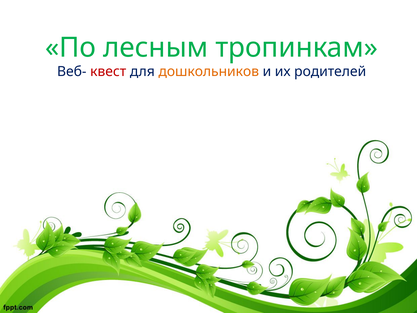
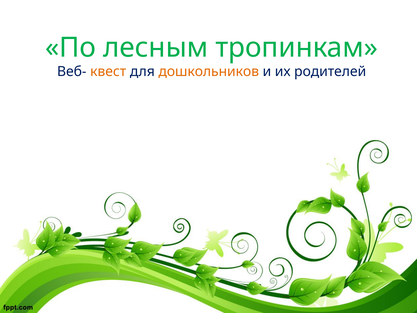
квест colour: red -> orange
